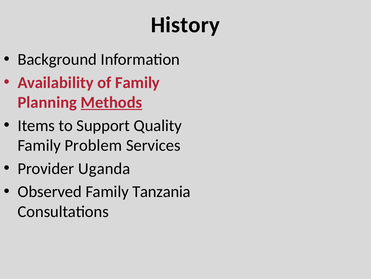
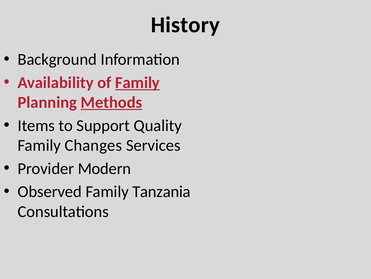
Family at (137, 82) underline: none -> present
Problem: Problem -> Changes
Uganda: Uganda -> Modern
